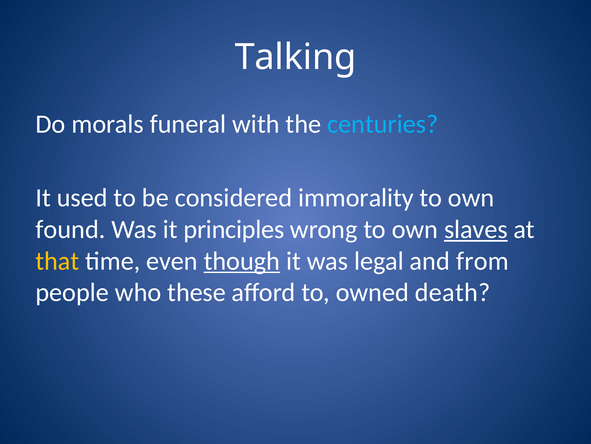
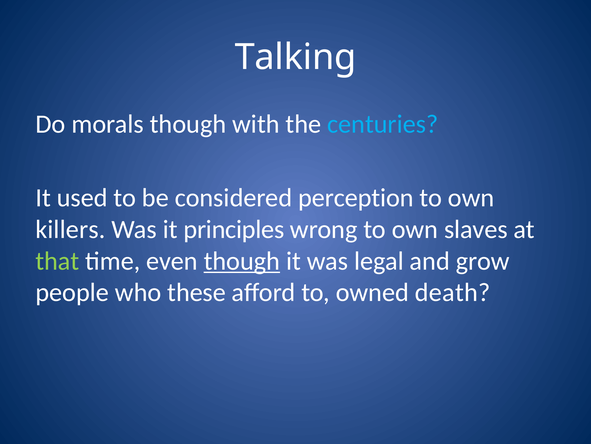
morals funeral: funeral -> though
immorality: immorality -> perception
found: found -> killers
slaves underline: present -> none
that colour: yellow -> light green
from: from -> grow
